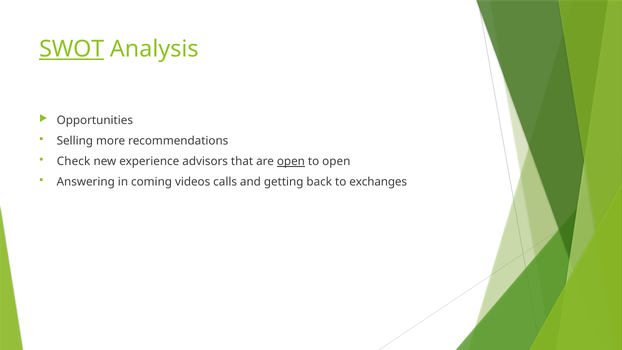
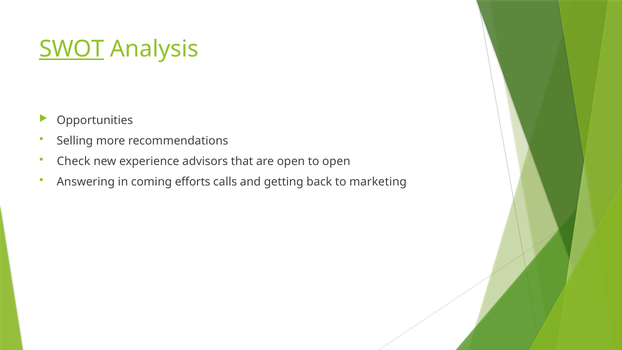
open at (291, 161) underline: present -> none
videos: videos -> efforts
exchanges: exchanges -> marketing
